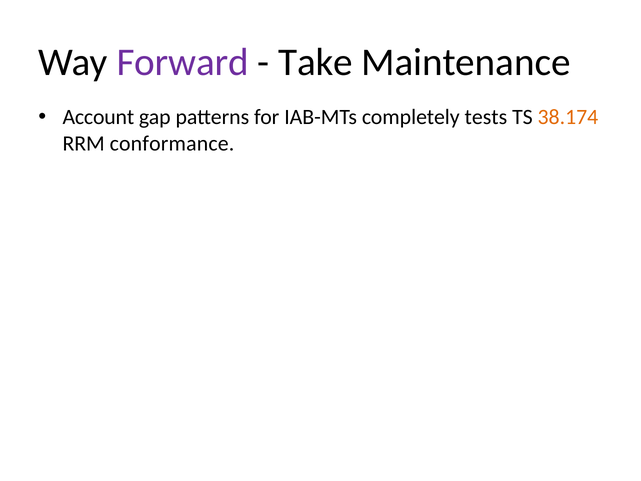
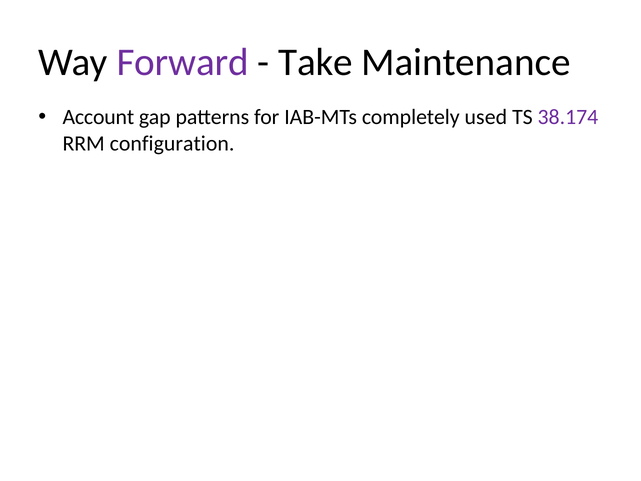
tests: tests -> used
38.174 colour: orange -> purple
conformance: conformance -> configuration
